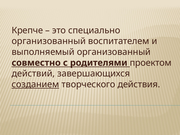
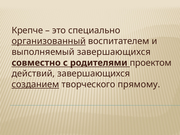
организованный at (49, 41) underline: none -> present
выполняемый организованный: организованный -> завершающихся
действия: действия -> прямому
